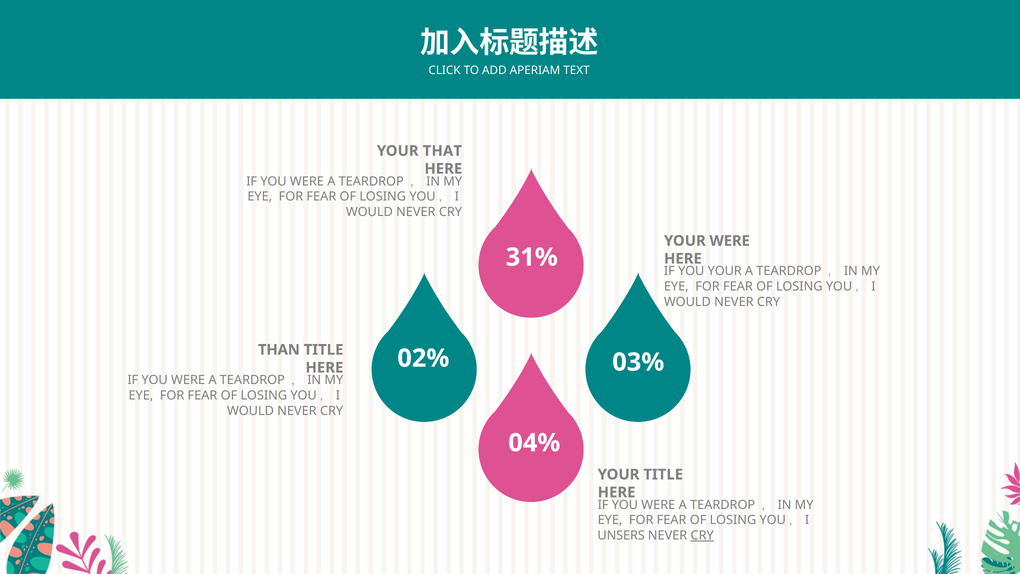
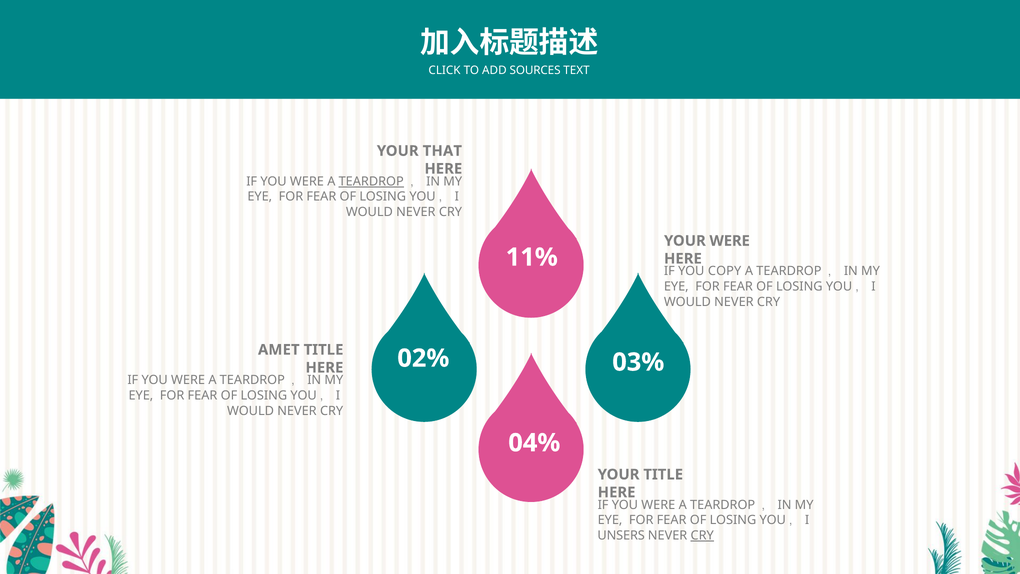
APERIAM: APERIAM -> SOURCES
TEARDROP at (371, 181) underline: none -> present
31%: 31% -> 11%
YOU YOUR: YOUR -> COPY
THAN: THAN -> AMET
